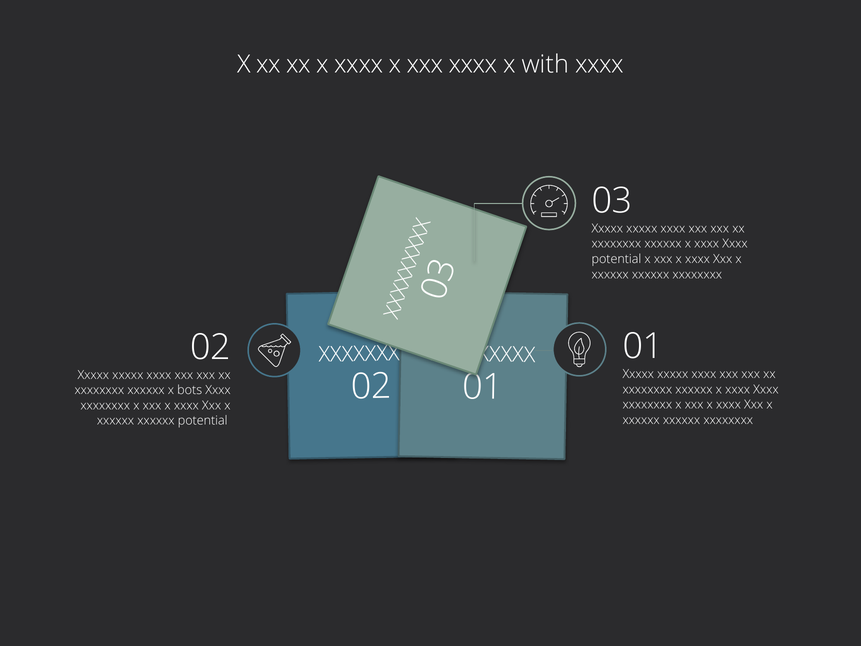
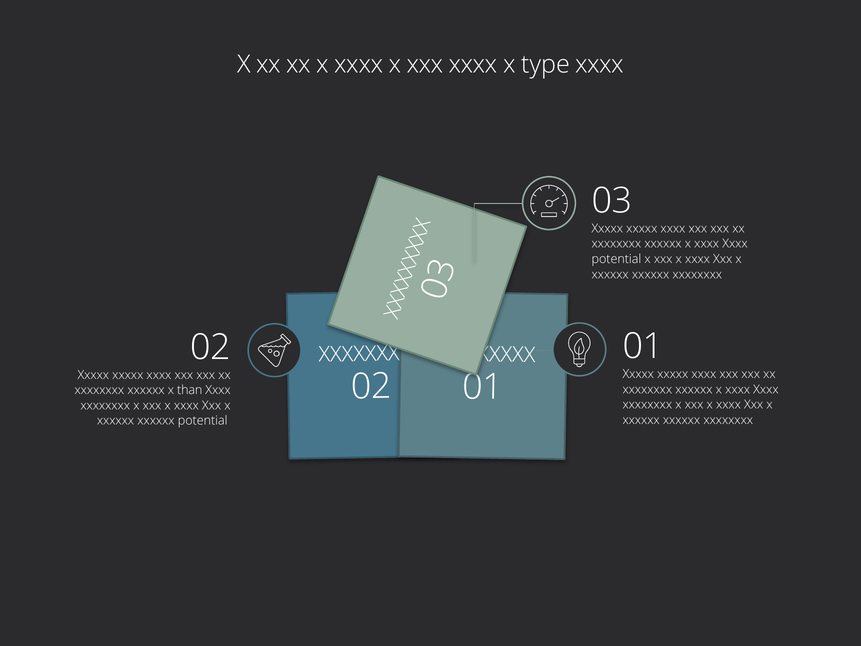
with: with -> type
bots: bots -> than
